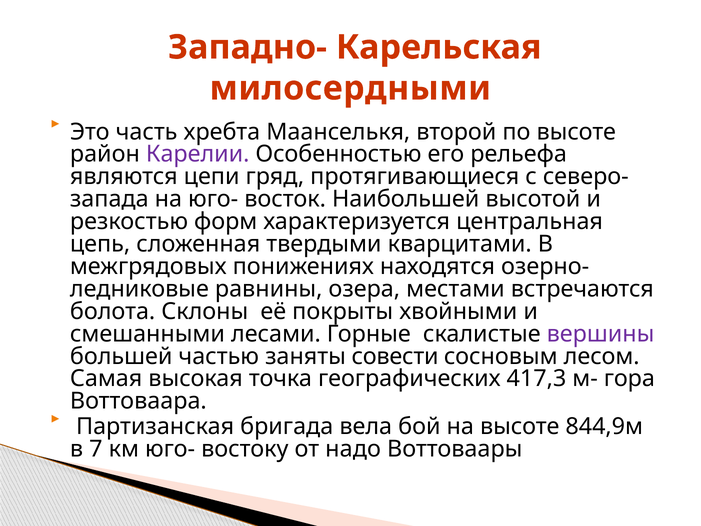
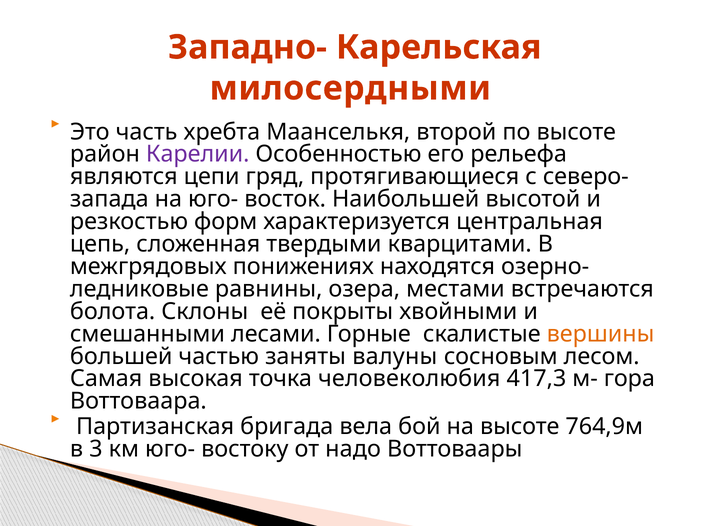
вершины colour: purple -> orange
совести: совести -> валуны
географических: географических -> человеколюбия
844,9м: 844,9м -> 764,9м
7: 7 -> 3
